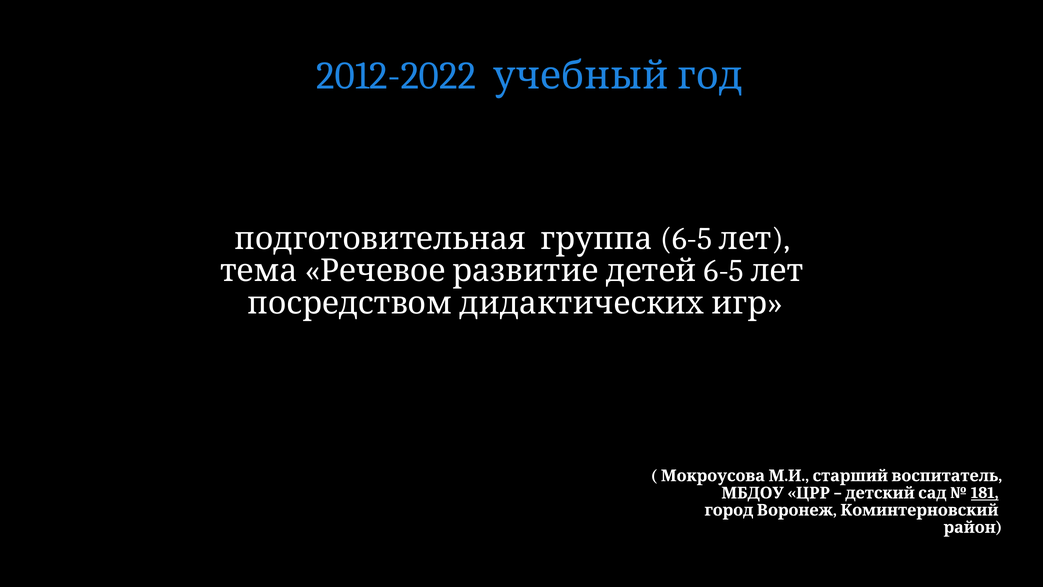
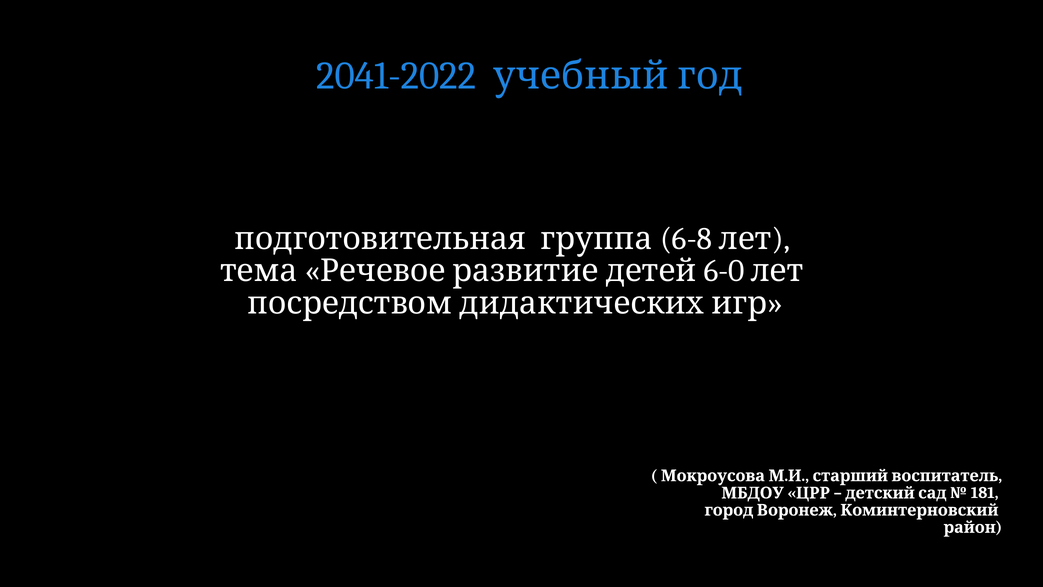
2012-2022: 2012-2022 -> 2041-2022
6-5 at (686, 239): 6-5 -> 6-8
6-5 at (724, 271): 6-5 -> 6-0
181 underline: present -> none
